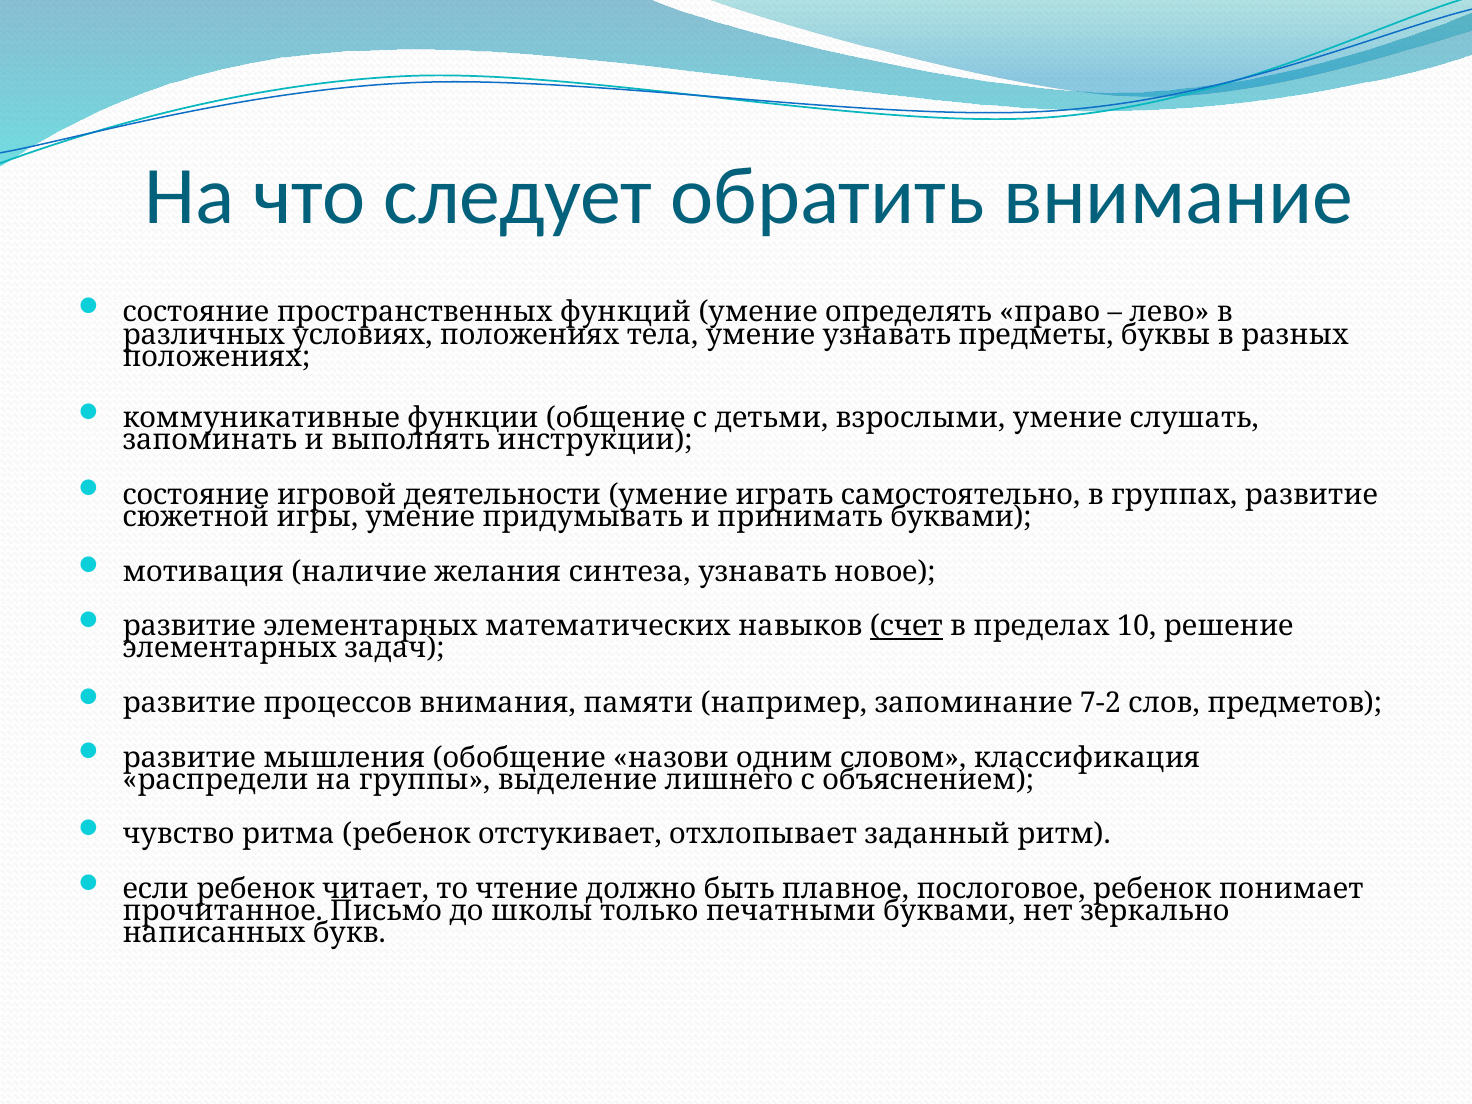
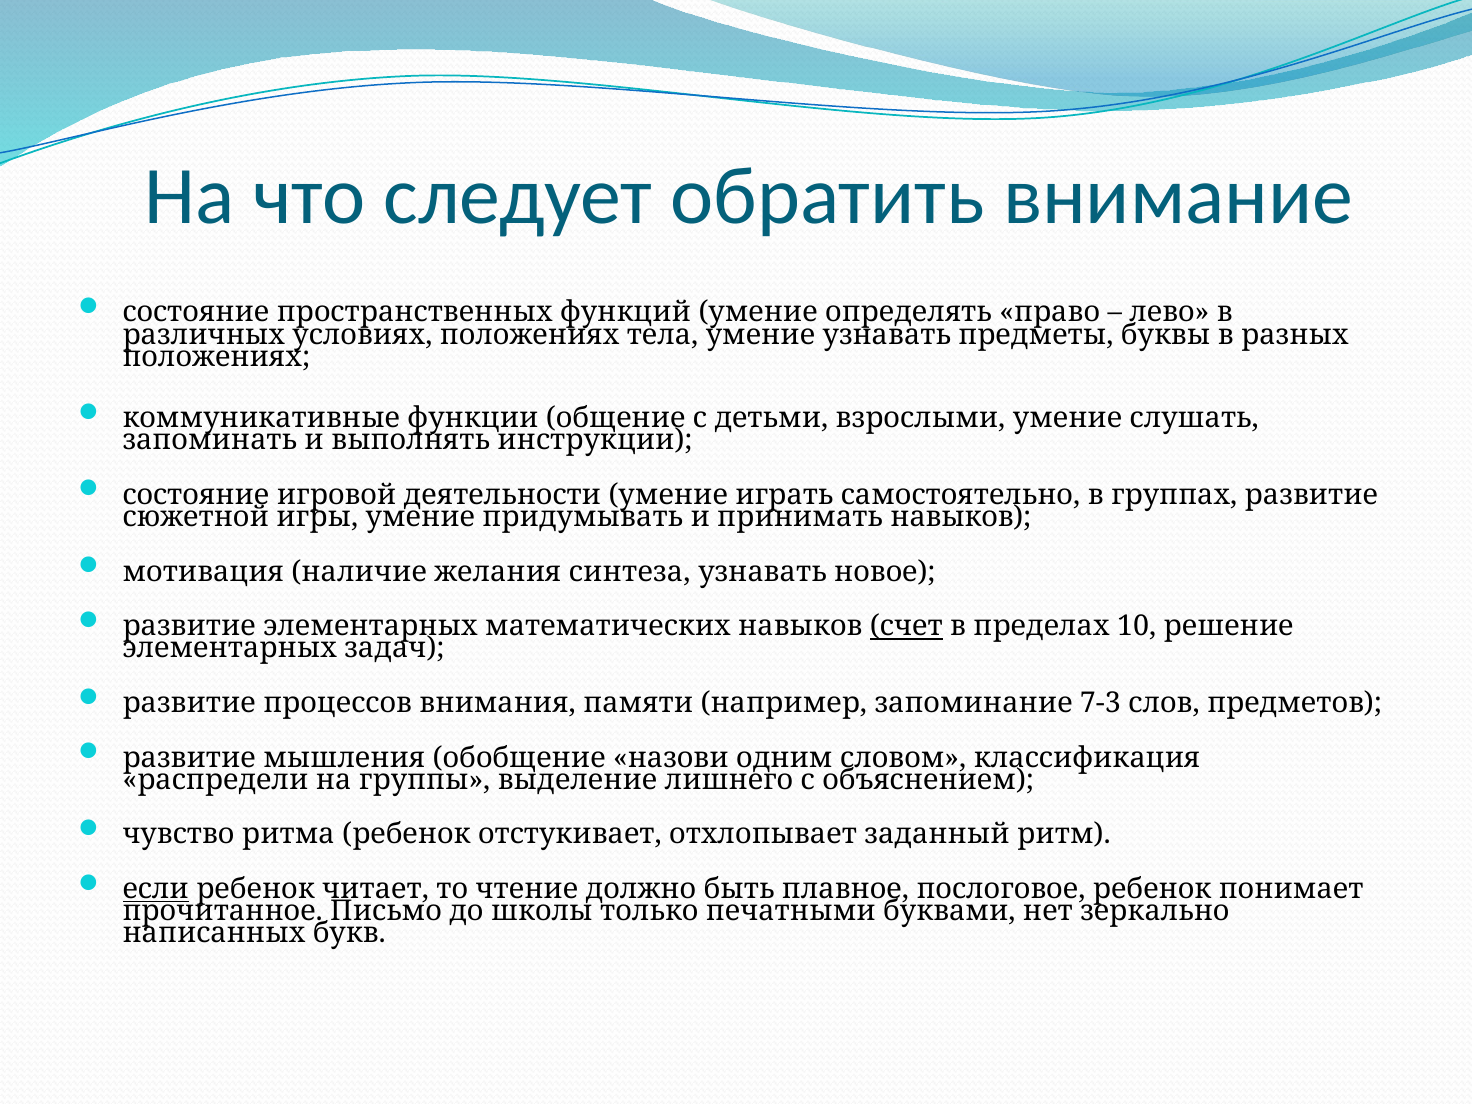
принимать буквами: буквами -> навыков
7-2: 7-2 -> 7-3
если underline: none -> present
